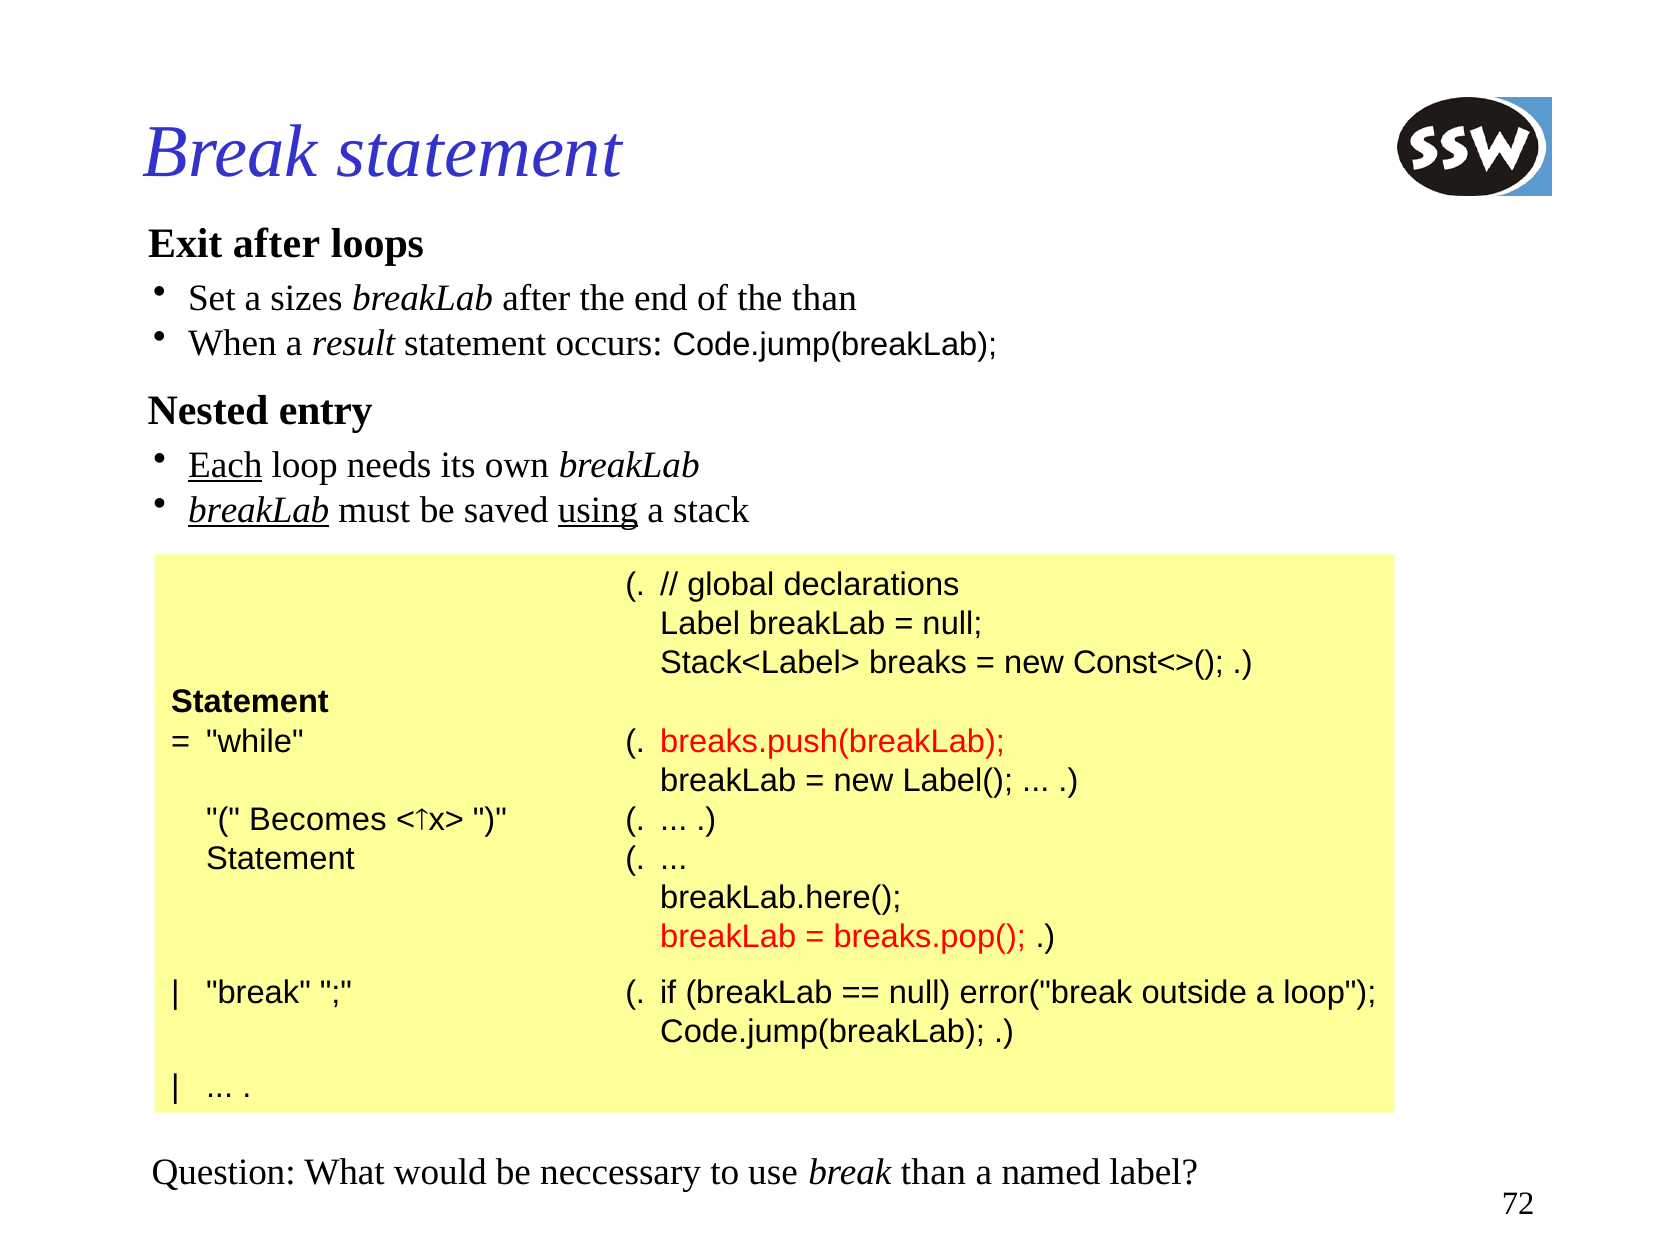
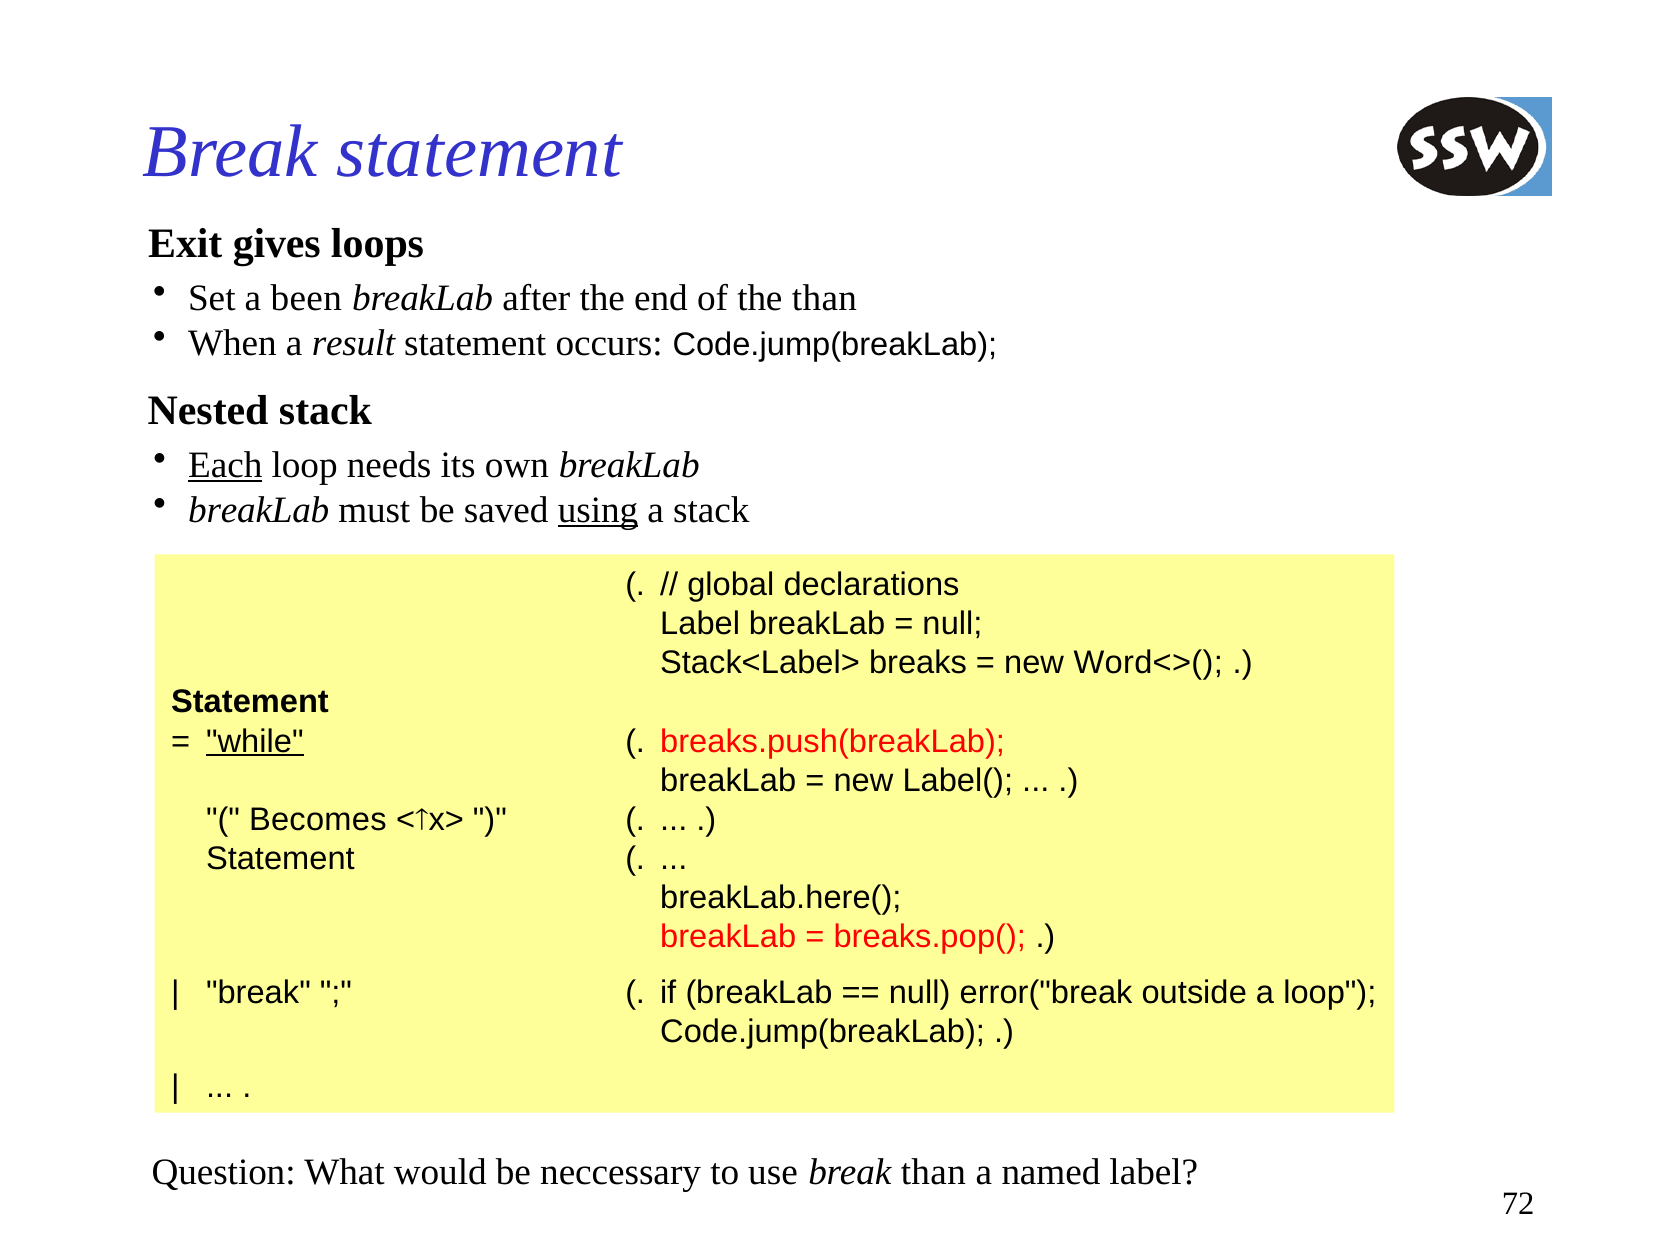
Exit after: after -> gives
sizes: sizes -> been
Nested entry: entry -> stack
breakLab at (259, 510) underline: present -> none
Const<>(: Const<>( -> Word<>(
while underline: none -> present
